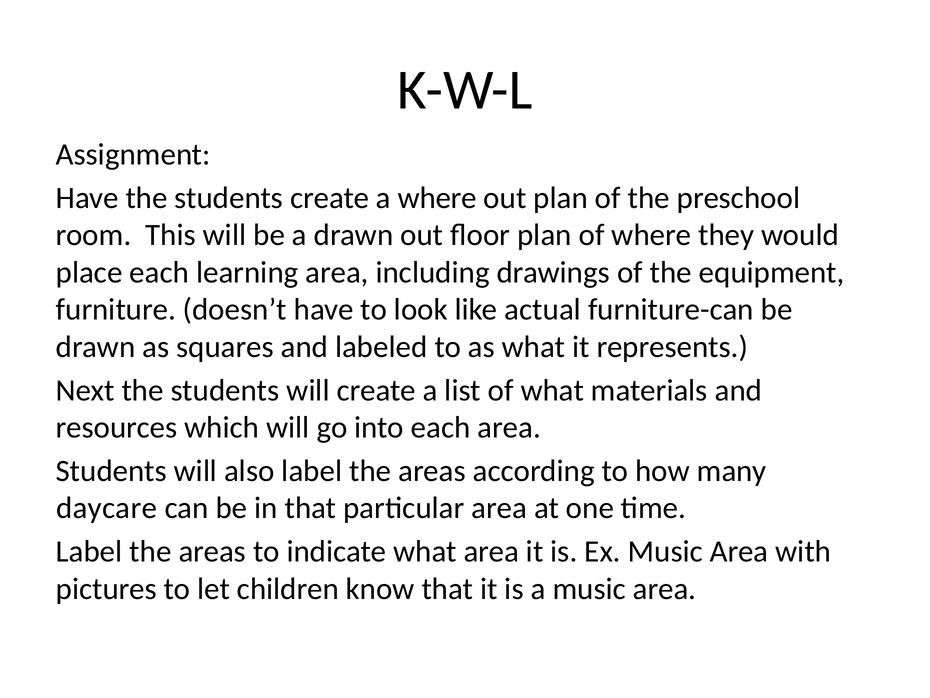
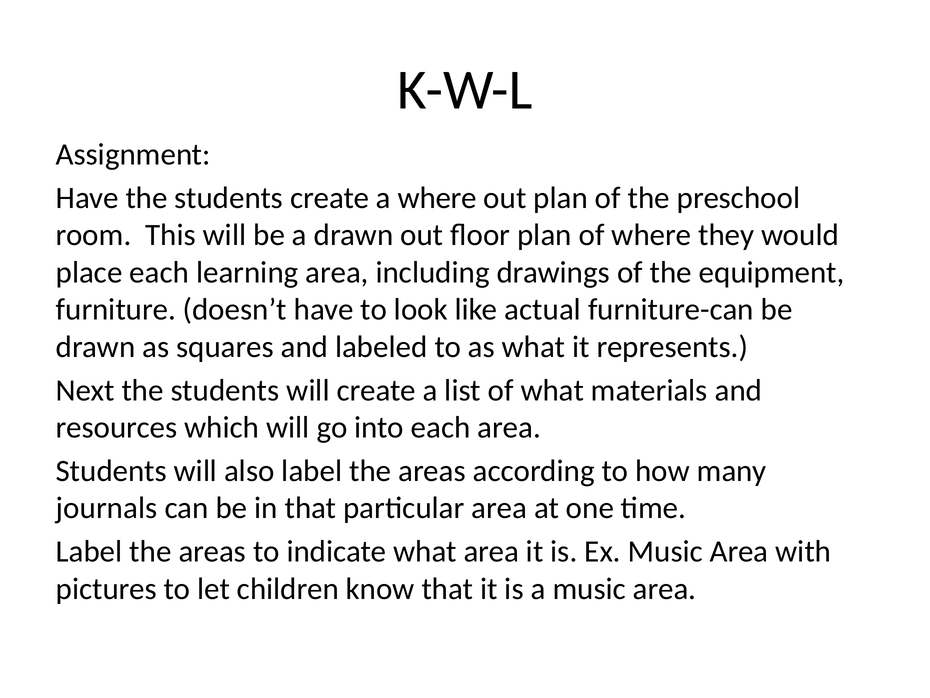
daycare: daycare -> journals
